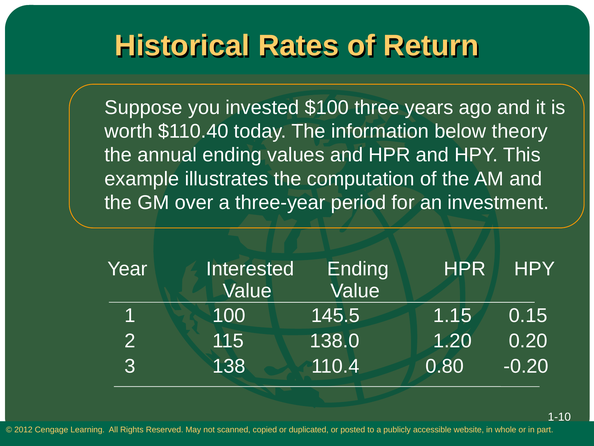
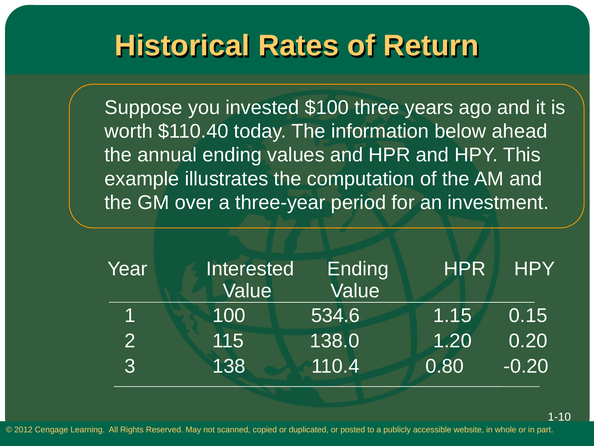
theory: theory -> ahead
145.5: 145.5 -> 534.6
